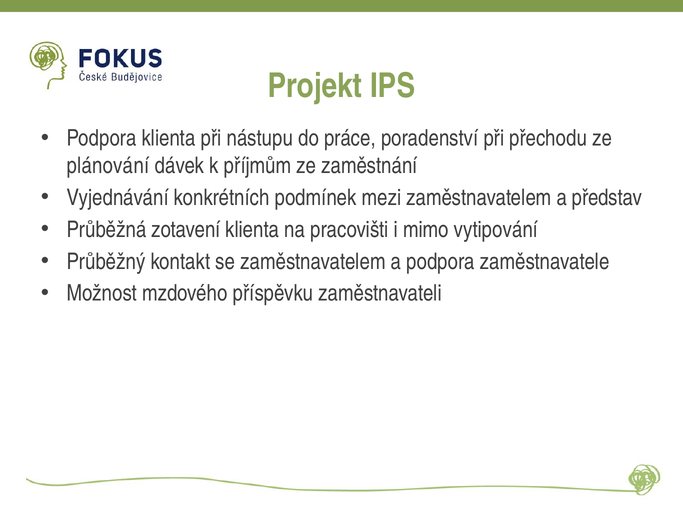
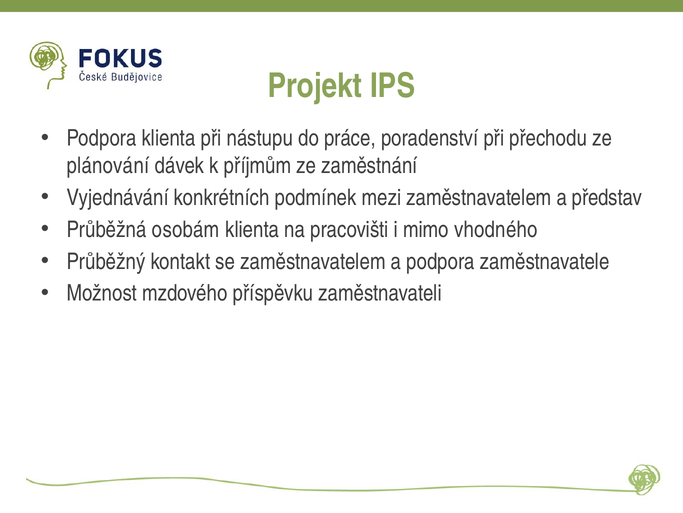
zotavení: zotavení -> osobám
vytipování: vytipování -> vhodného
